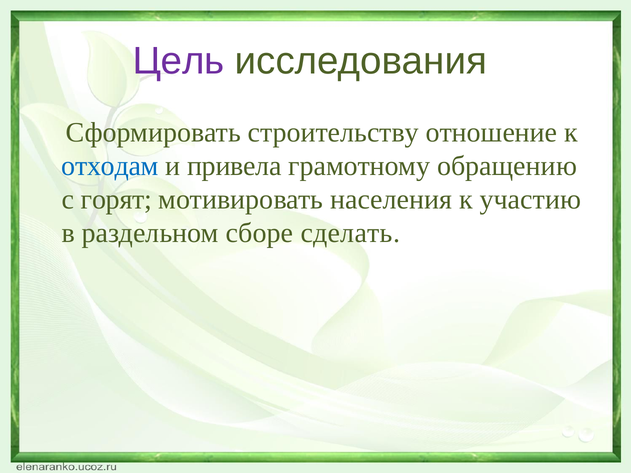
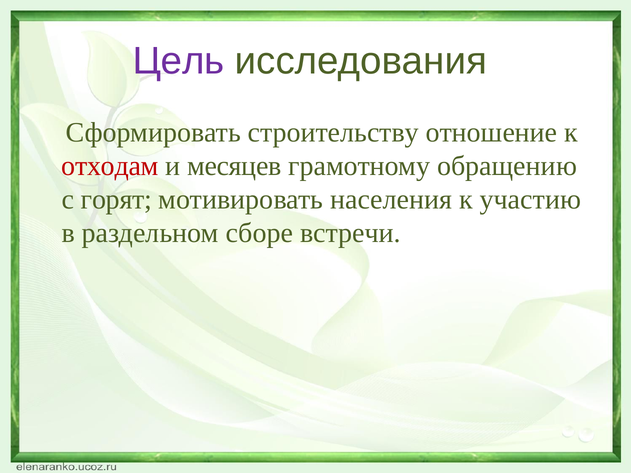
отходам colour: blue -> red
привела: привела -> месяцев
сделать: сделать -> встречи
